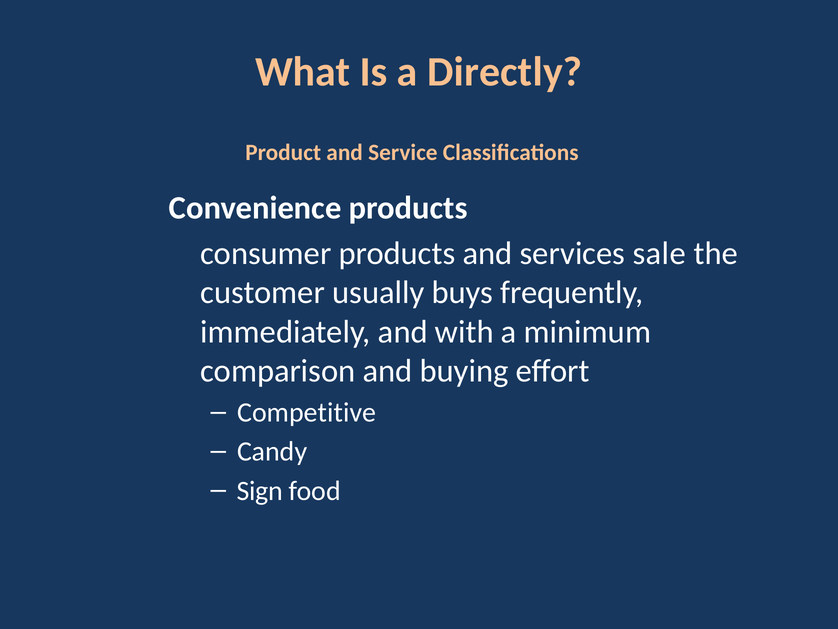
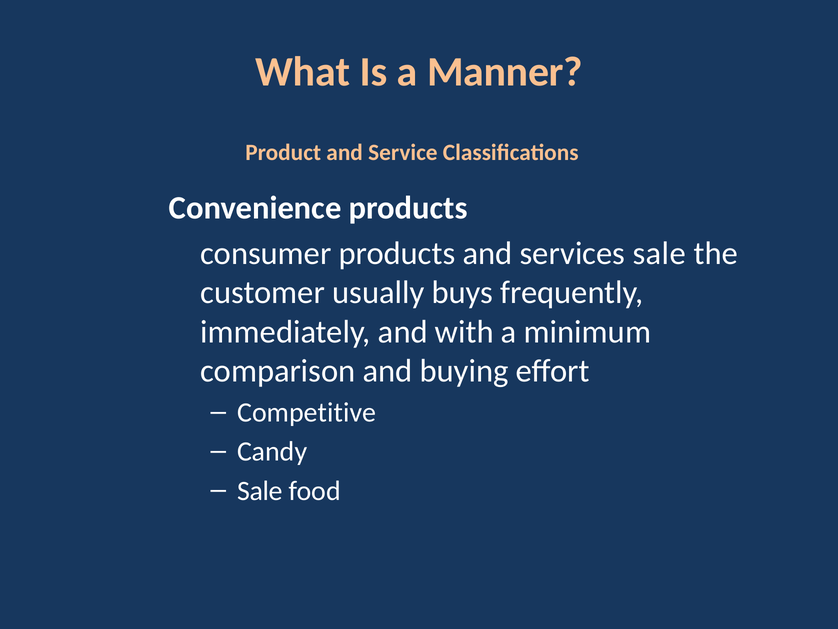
Directly: Directly -> Manner
Sign at (260, 490): Sign -> Sale
